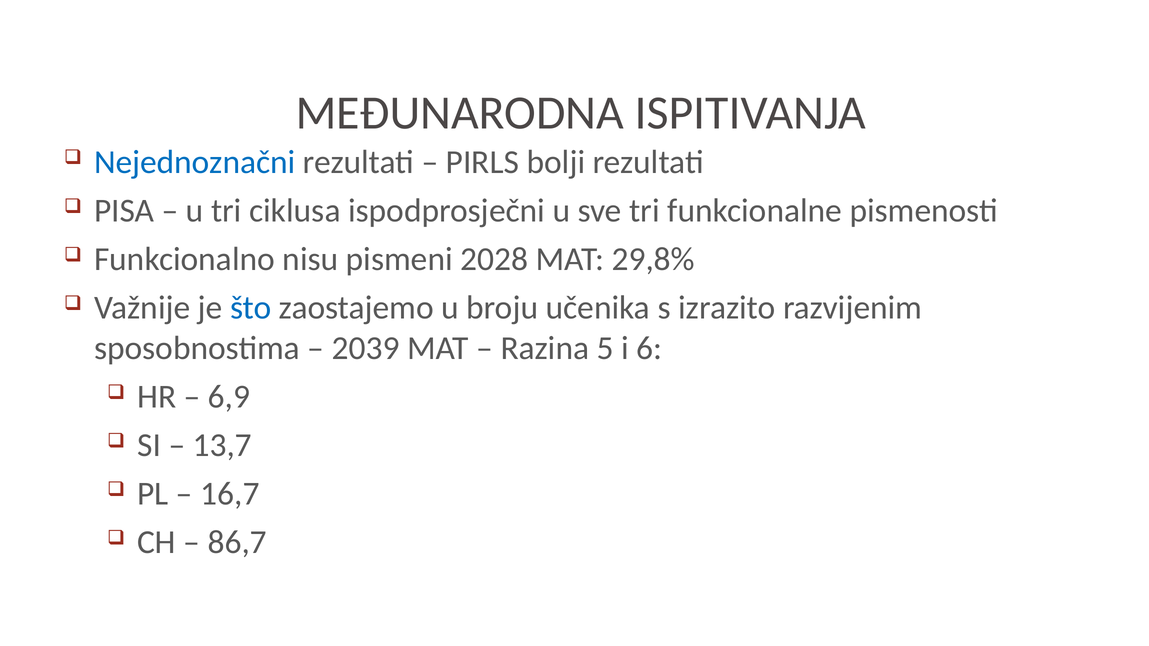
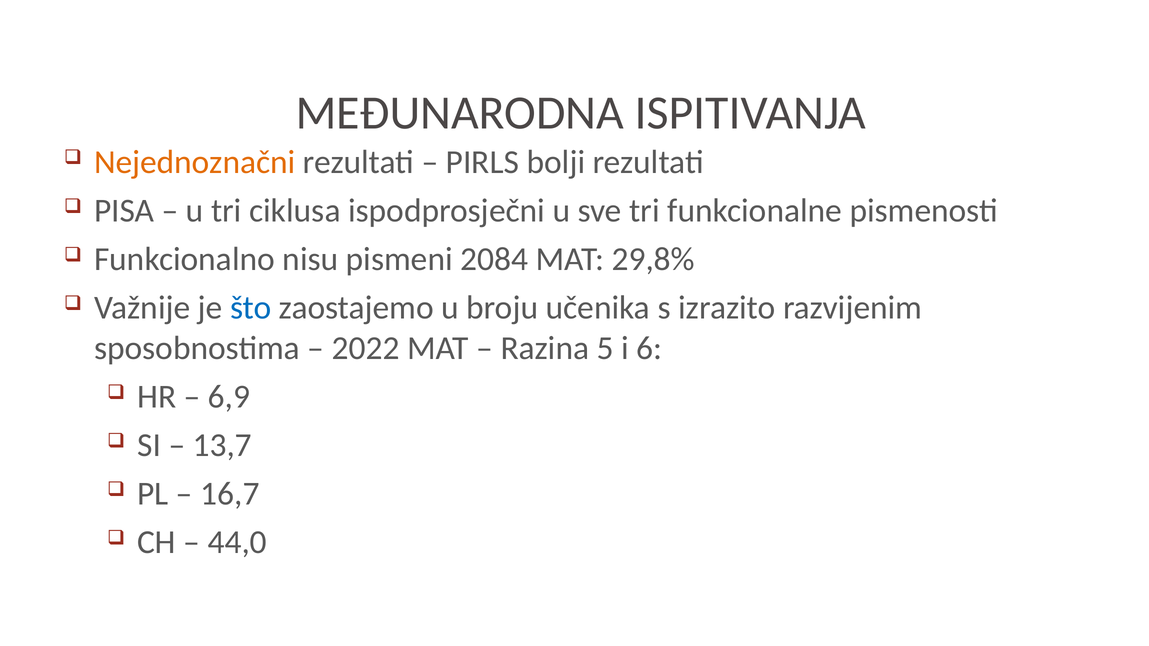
Nejednoznačni colour: blue -> orange
2028: 2028 -> 2084
2039: 2039 -> 2022
86,7: 86,7 -> 44,0
